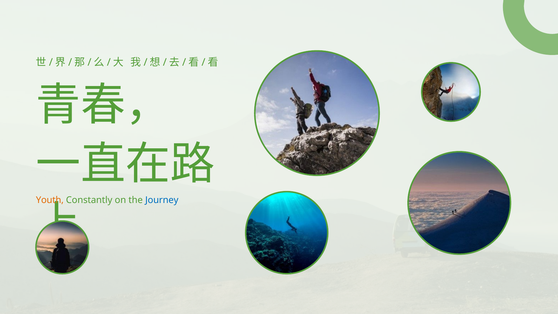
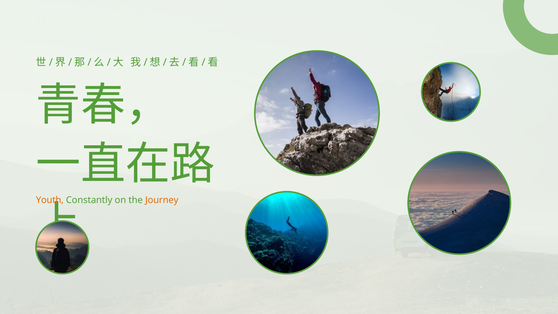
Journey colour: blue -> orange
